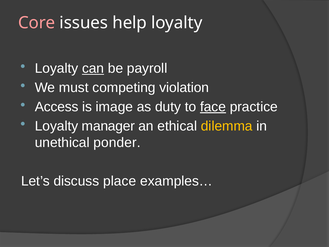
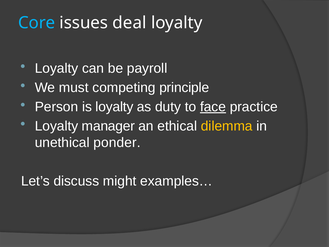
Core colour: pink -> light blue
help: help -> deal
can underline: present -> none
violation: violation -> principle
Access: Access -> Person
is image: image -> loyalty
place: place -> might
